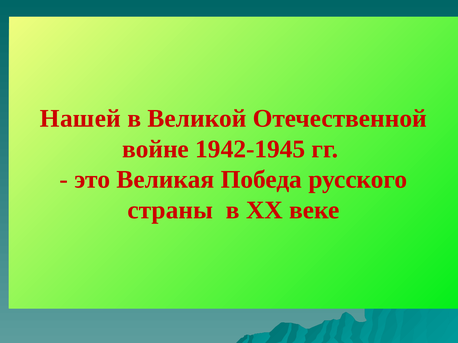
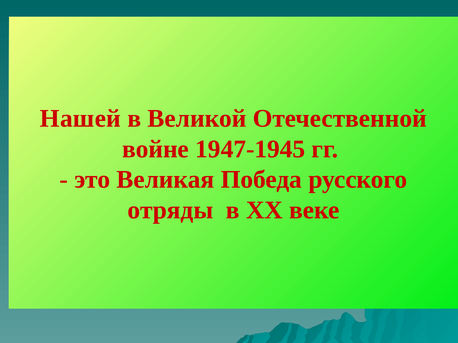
1942-1945: 1942-1945 -> 1947-1945
страны: страны -> отряды
